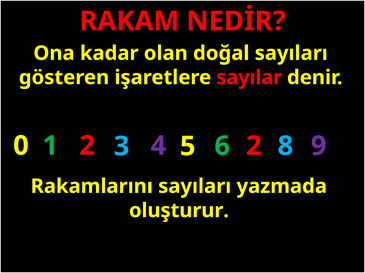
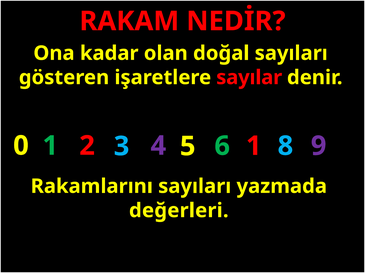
6 2: 2 -> 1
oluşturur: oluşturur -> değerleri
